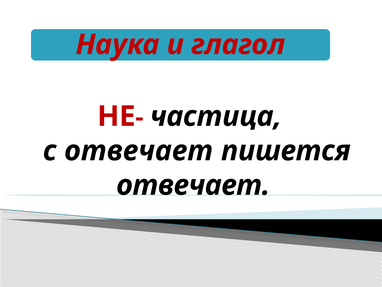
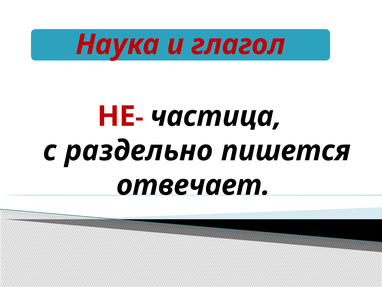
с отвечает: отвечает -> раздельно
